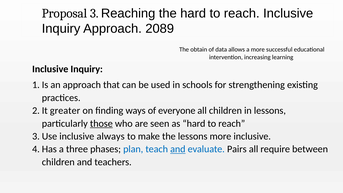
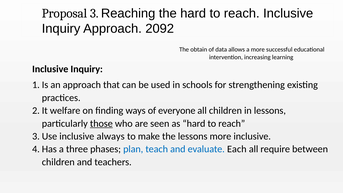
2089: 2089 -> 2092
greater: greater -> welfare
and at (178, 149) underline: present -> none
Pairs: Pairs -> Each
